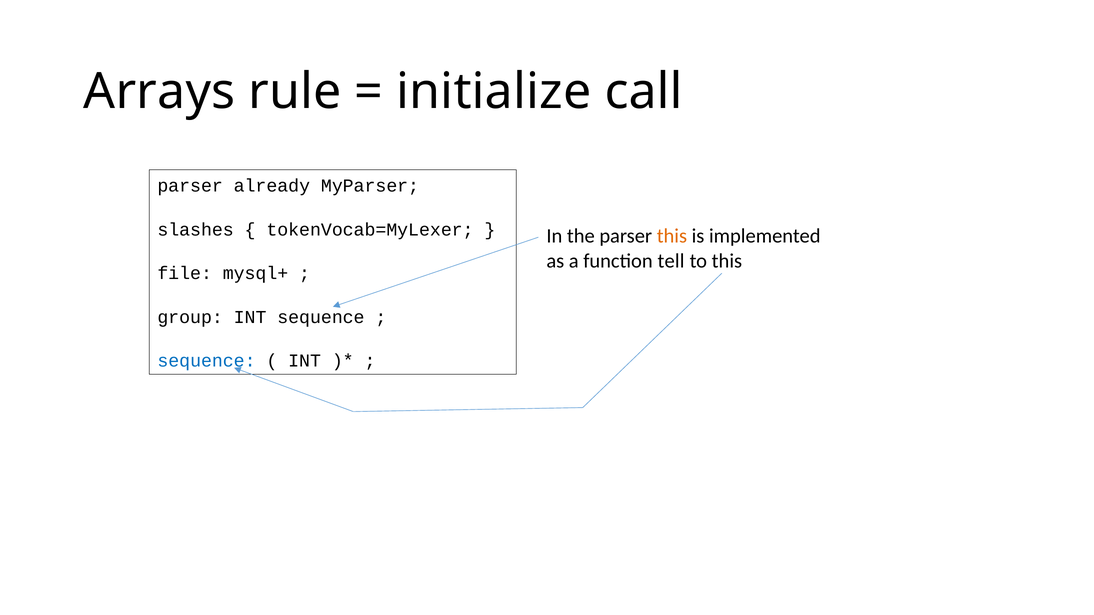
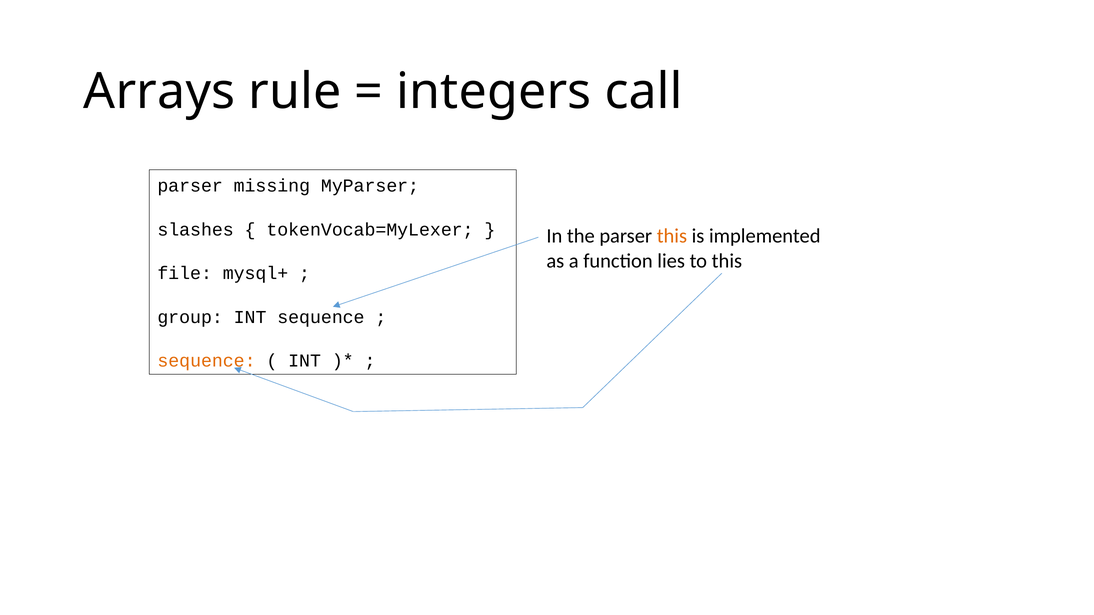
initialize: initialize -> integers
already: already -> missing
tell: tell -> lies
sequence at (207, 361) colour: blue -> orange
